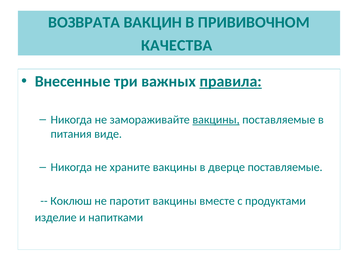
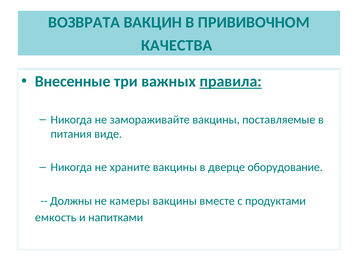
вакцины at (216, 120) underline: present -> none
дверце поставляемые: поставляемые -> оборудование
Коклюш: Коклюш -> Должны
паротит: паротит -> камеры
изделие: изделие -> емкость
